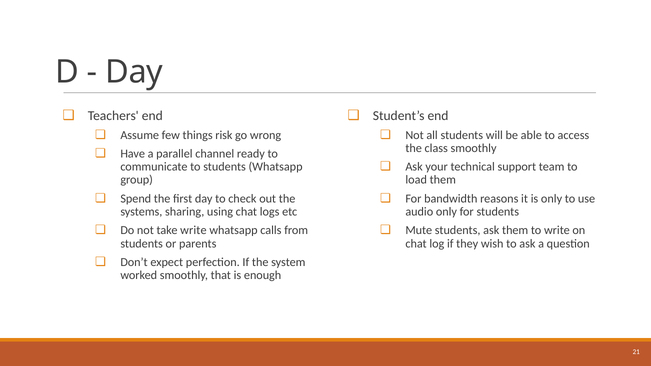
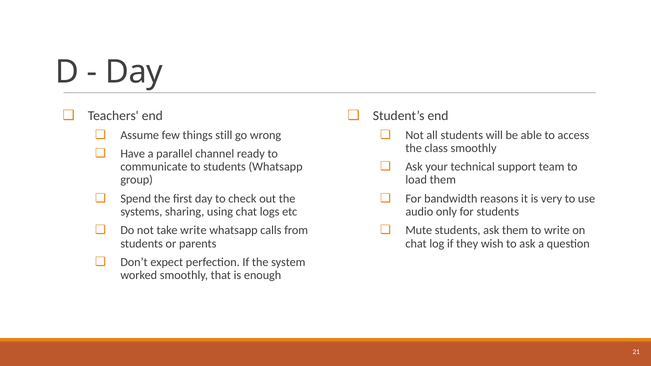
risk: risk -> still
is only: only -> very
